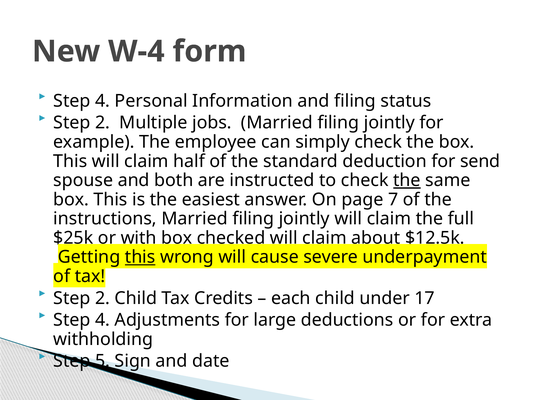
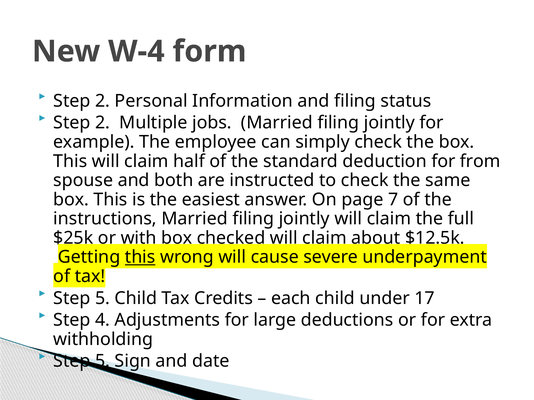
4 at (103, 101): 4 -> 2
send: send -> from
the at (407, 181) underline: present -> none
2 at (103, 299): 2 -> 5
